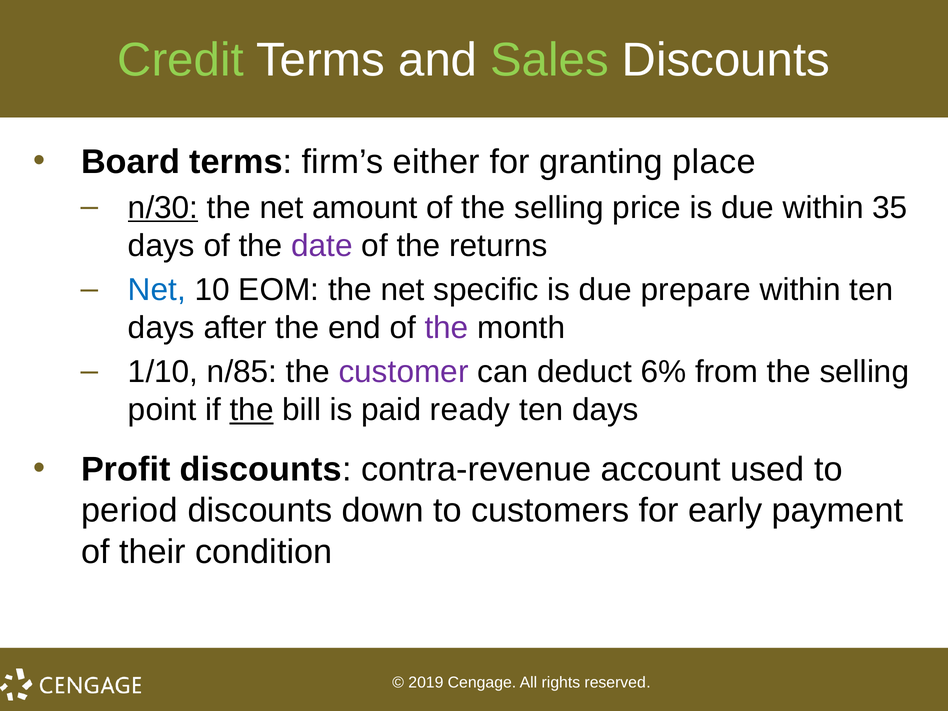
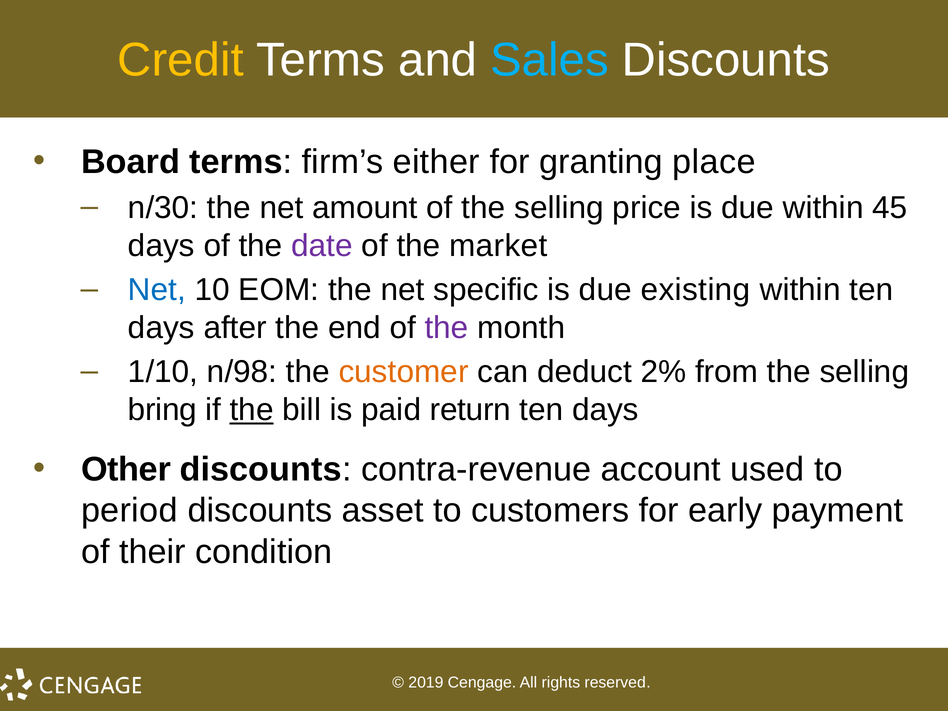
Credit colour: light green -> yellow
Sales colour: light green -> light blue
n/30 underline: present -> none
35: 35 -> 45
returns: returns -> market
prepare: prepare -> existing
n/85: n/85 -> n/98
customer colour: purple -> orange
6%: 6% -> 2%
point: point -> bring
ready: ready -> return
Profit: Profit -> Other
down: down -> asset
